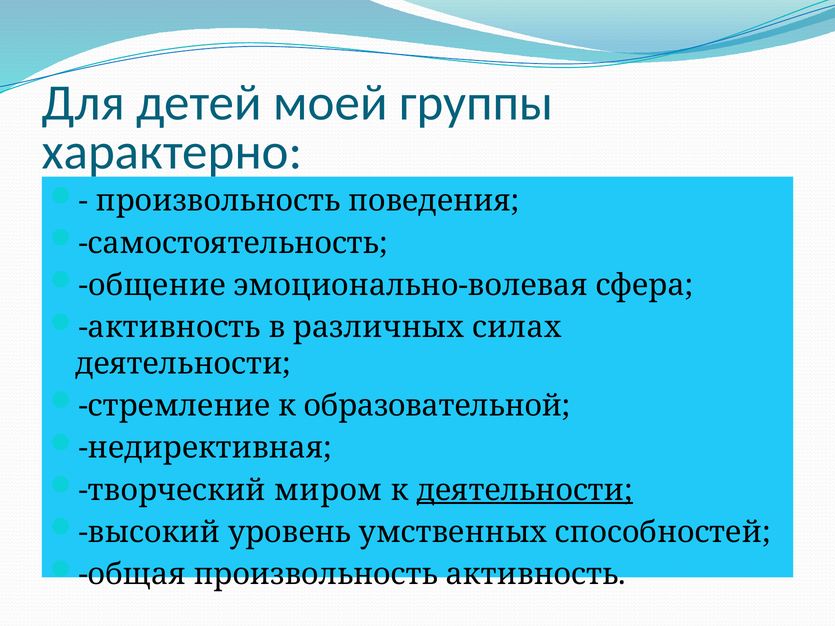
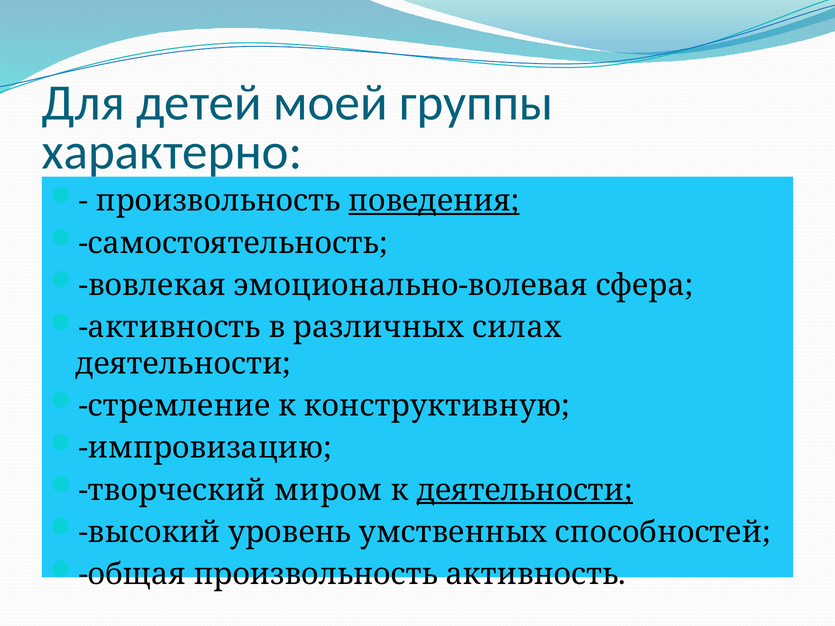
поведения underline: none -> present
общение: общение -> вовлекая
образовательной: образовательной -> конструктивную
недирективная: недирективная -> импровизацию
